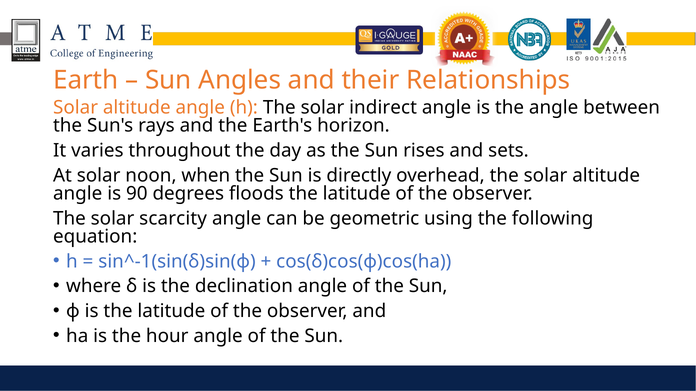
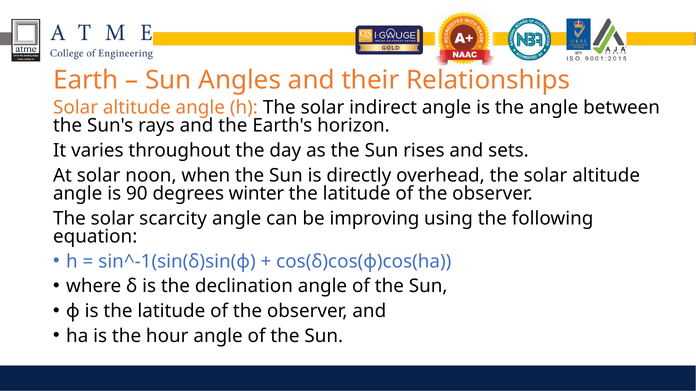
floods: floods -> winter
geometric: geometric -> improving
